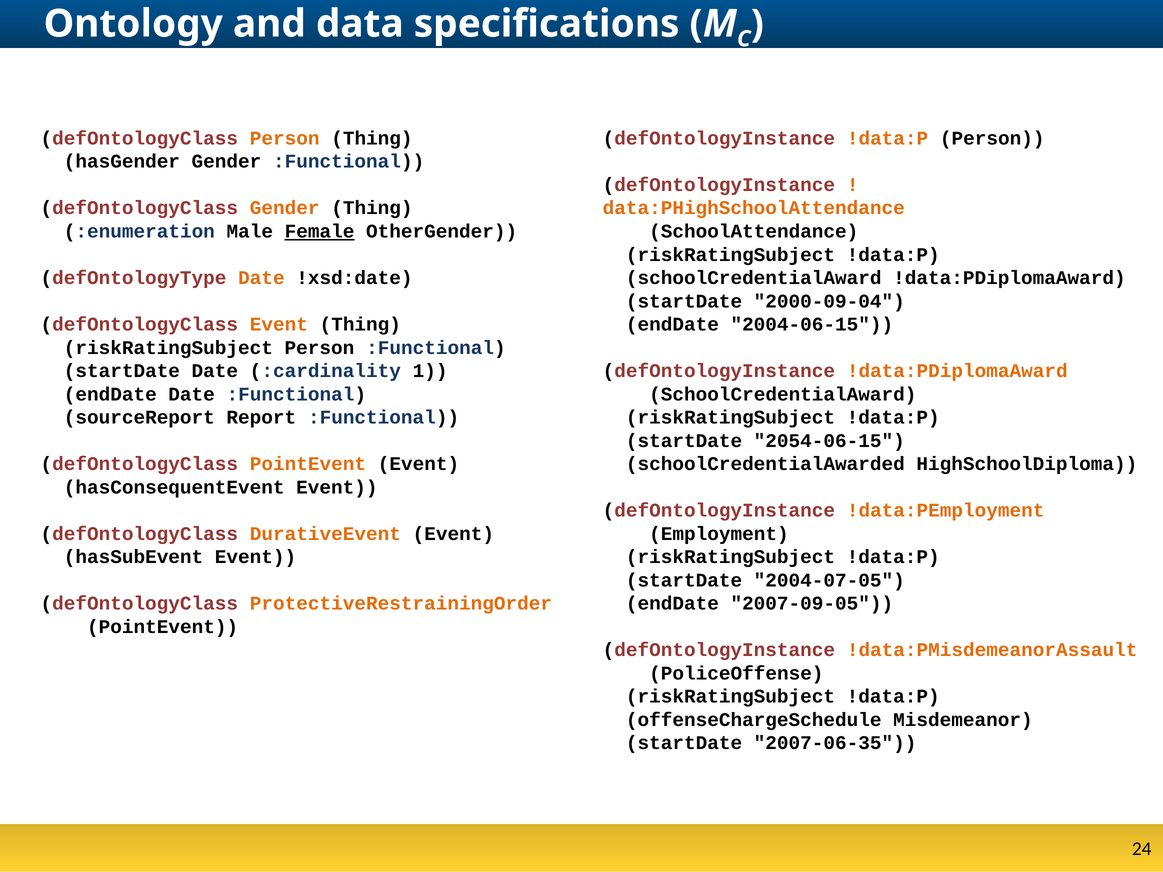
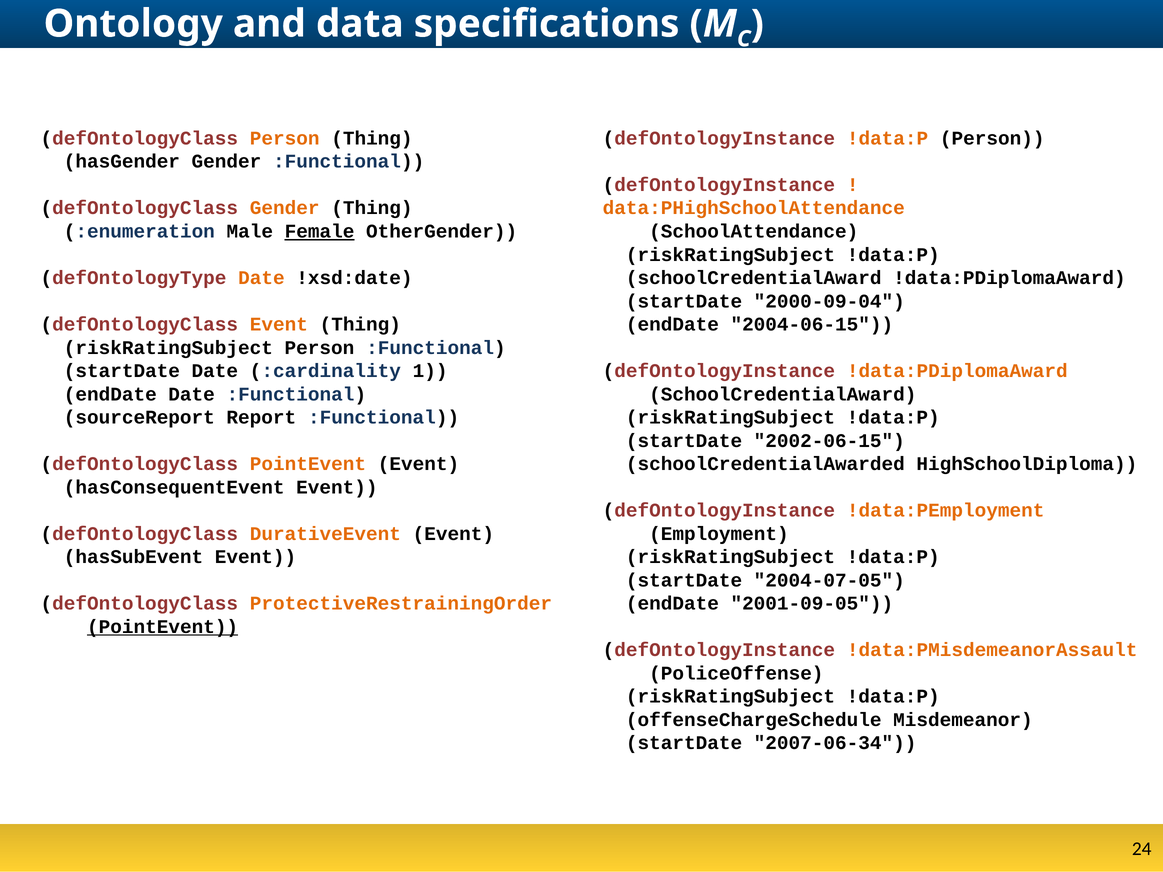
2054-06-15: 2054-06-15 -> 2002-06-15
2007-09-05: 2007-09-05 -> 2001-09-05
PointEvent at (163, 627) underline: none -> present
2007-06-35: 2007-06-35 -> 2007-06-34
